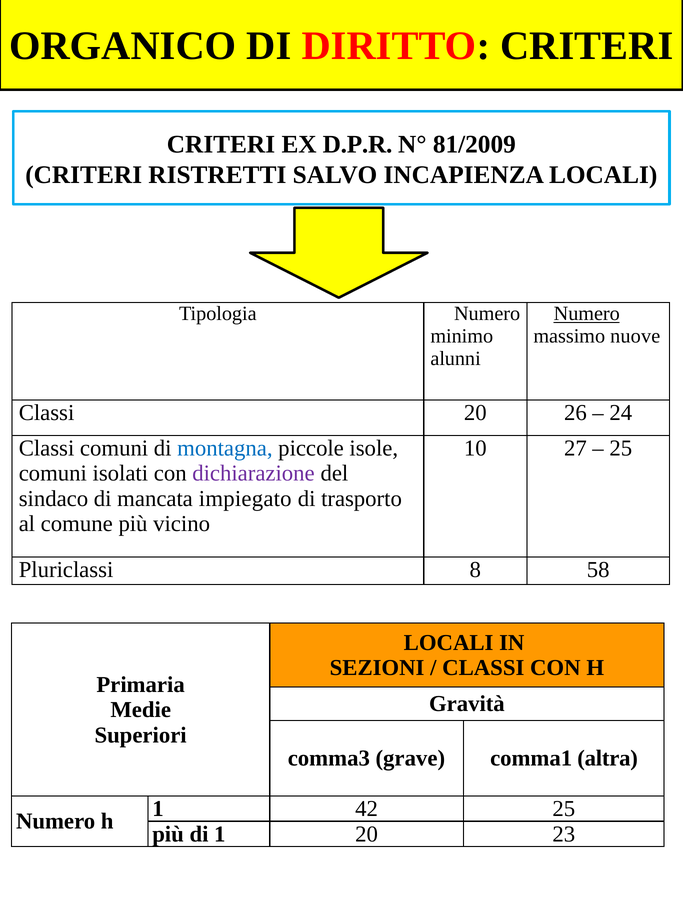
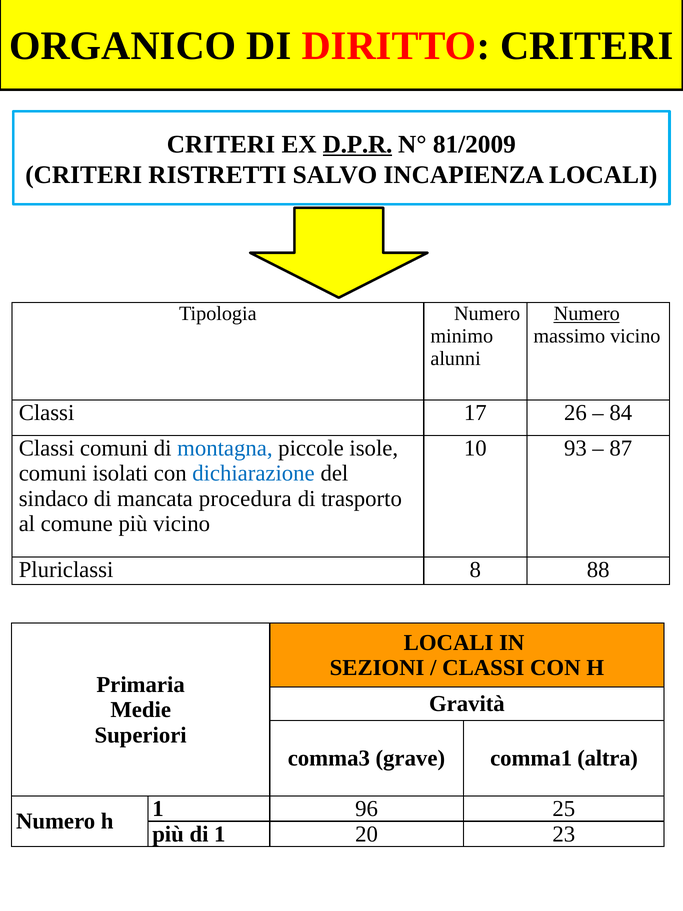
D.P.R underline: none -> present
massimo nuove: nuove -> vicino
Classi 20: 20 -> 17
24: 24 -> 84
27: 27 -> 93
25 at (621, 448): 25 -> 87
dichiarazione colour: purple -> blue
impiegato: impiegato -> procedura
58: 58 -> 88
42: 42 -> 96
